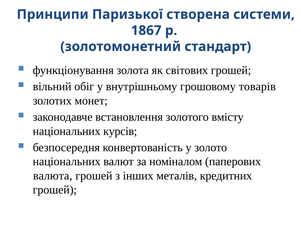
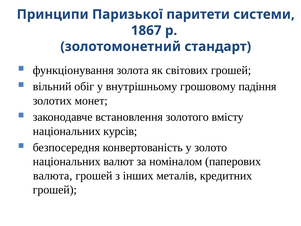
створена: створена -> паритети
товарів: товарів -> падіння
